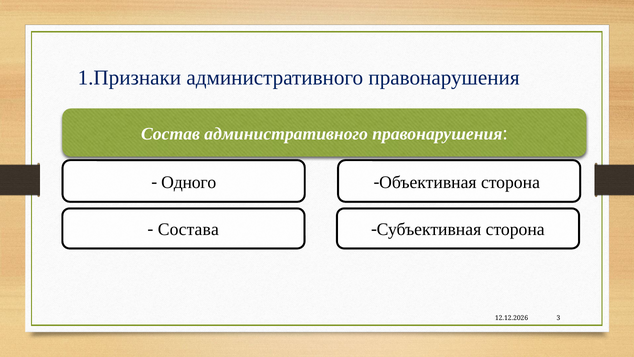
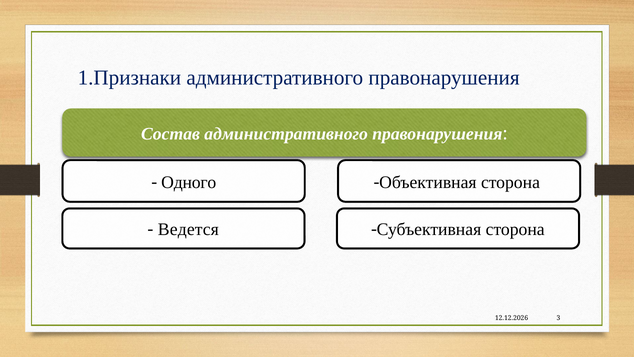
Состава: Состава -> Ведется
